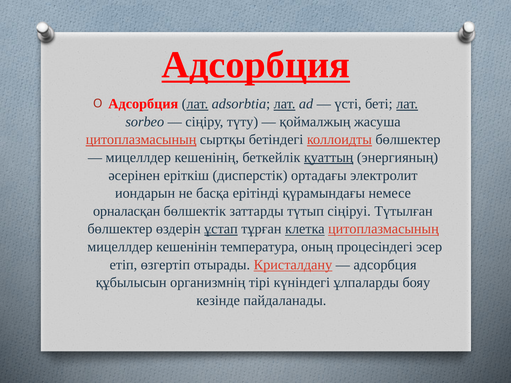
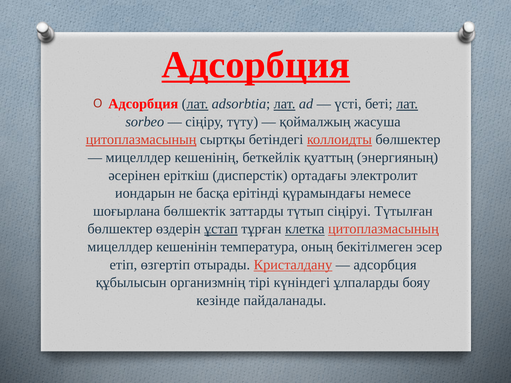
қуаттың underline: present -> none
орналасқан: орналасқан -> шоғырлана
процесіндегі: процесіндегі -> бекітілмеген
